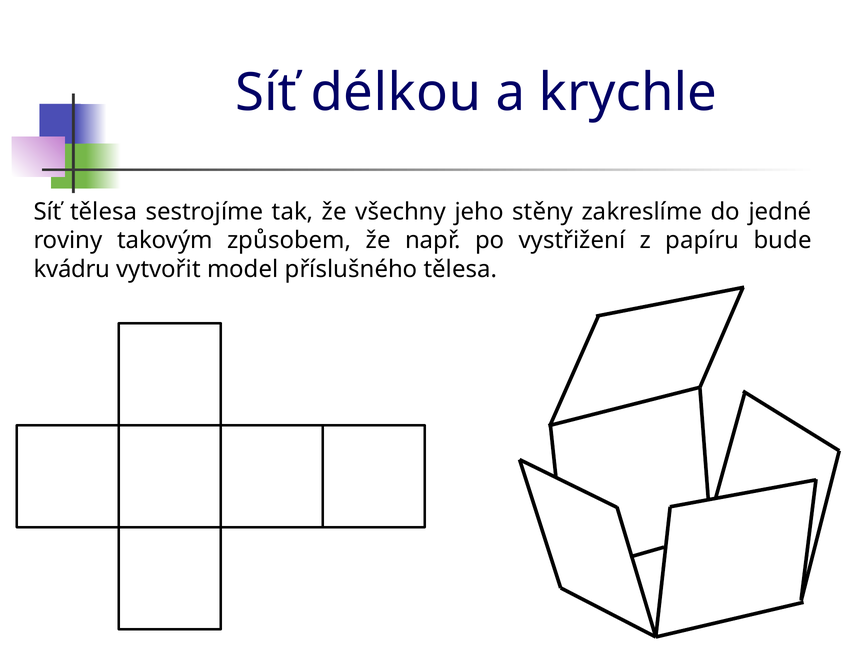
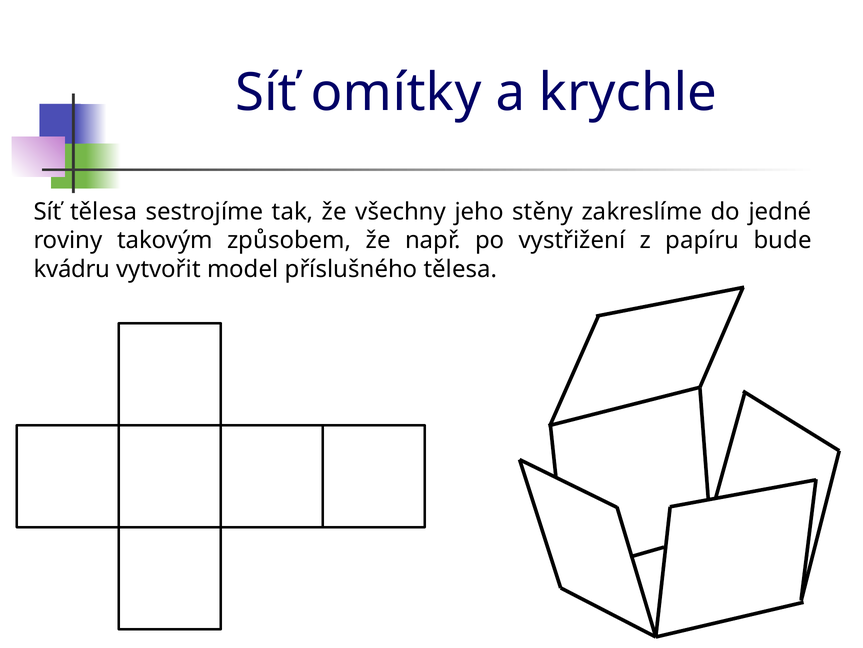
délkou: délkou -> omítky
